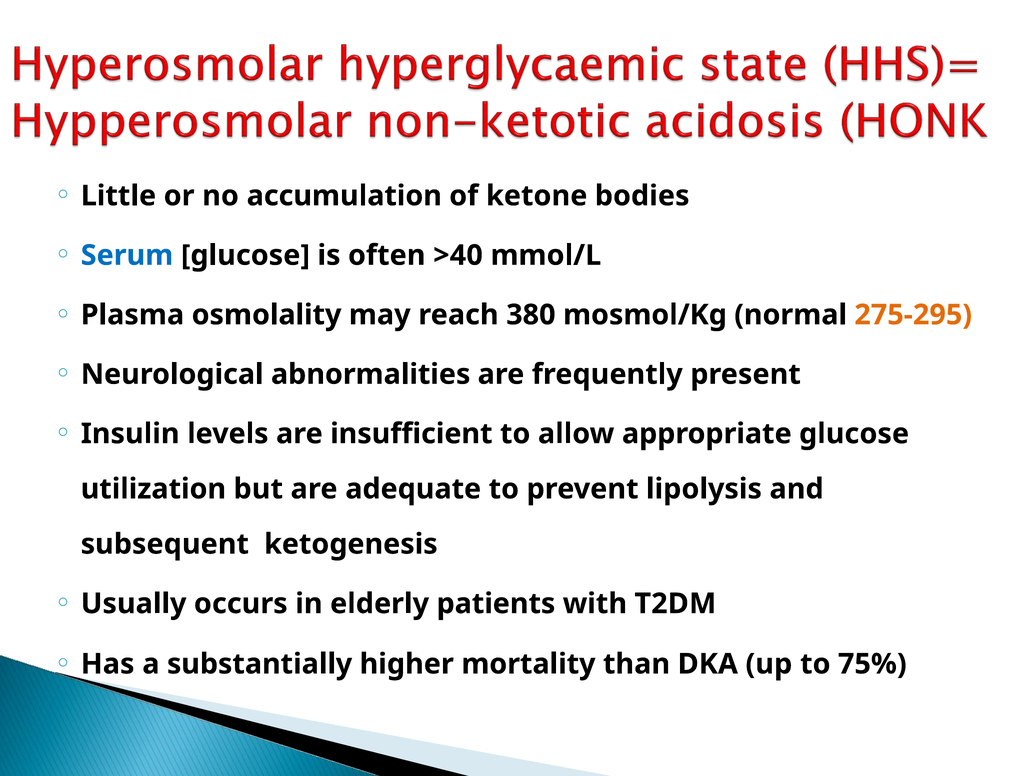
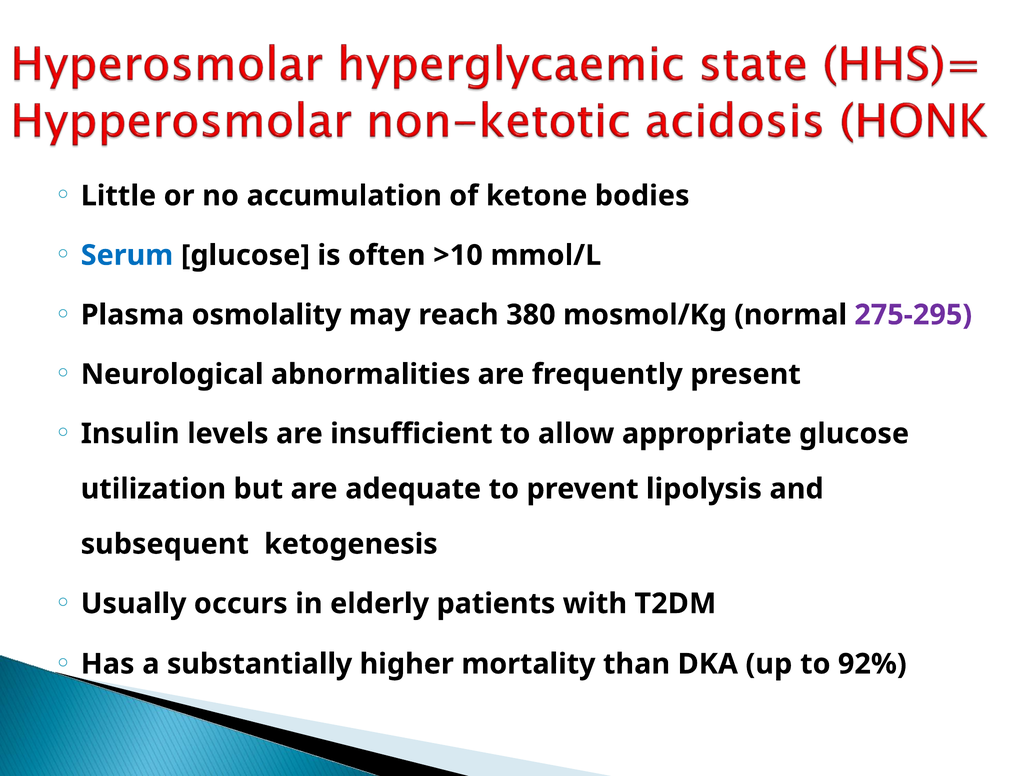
>40: >40 -> >10
275-295 colour: orange -> purple
75%: 75% -> 92%
